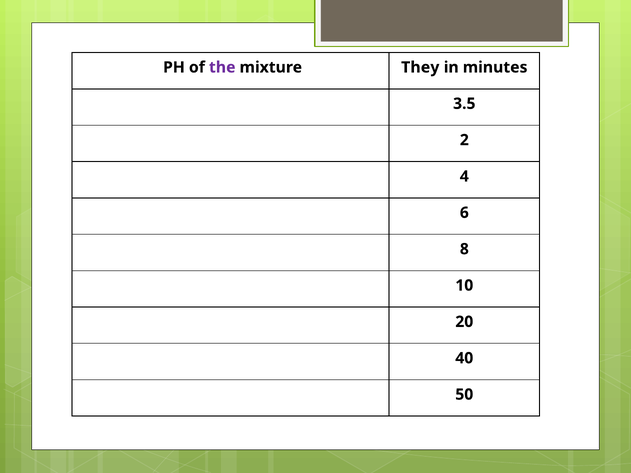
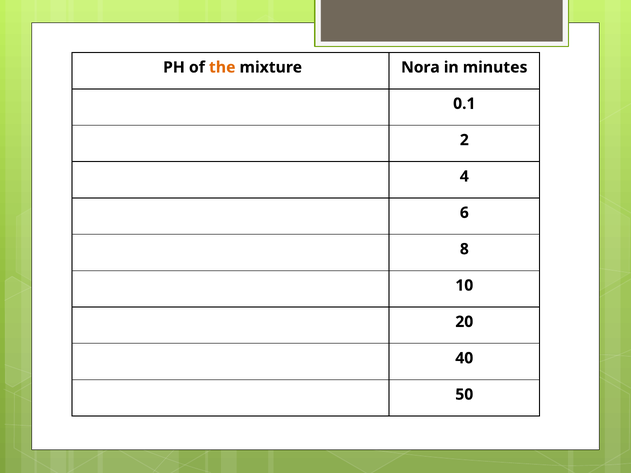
the colour: purple -> orange
They: They -> Nora
3.5: 3.5 -> 0.1
